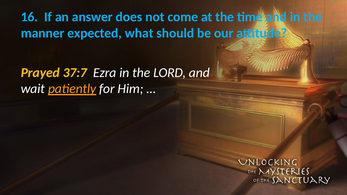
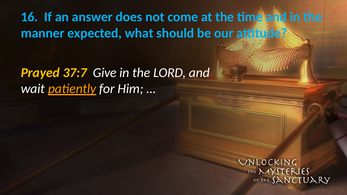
Ezra: Ezra -> Give
